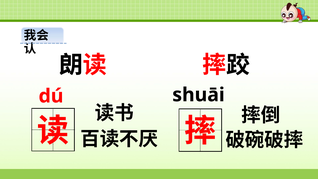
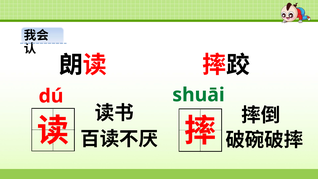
shuāi colour: black -> green
